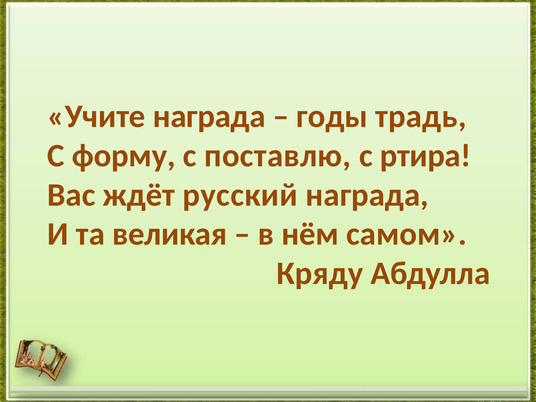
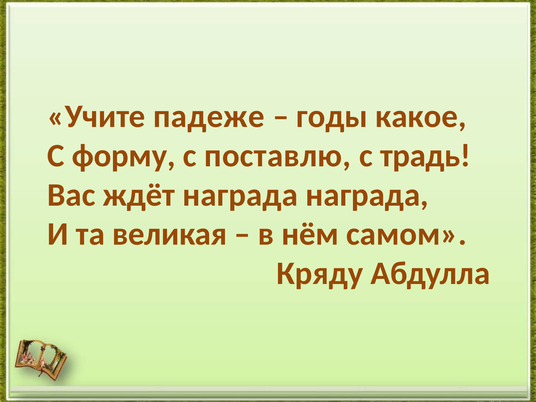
Учите награда: награда -> падеже
традь: традь -> какое
ртира: ртира -> традь
ждёт русский: русский -> награда
